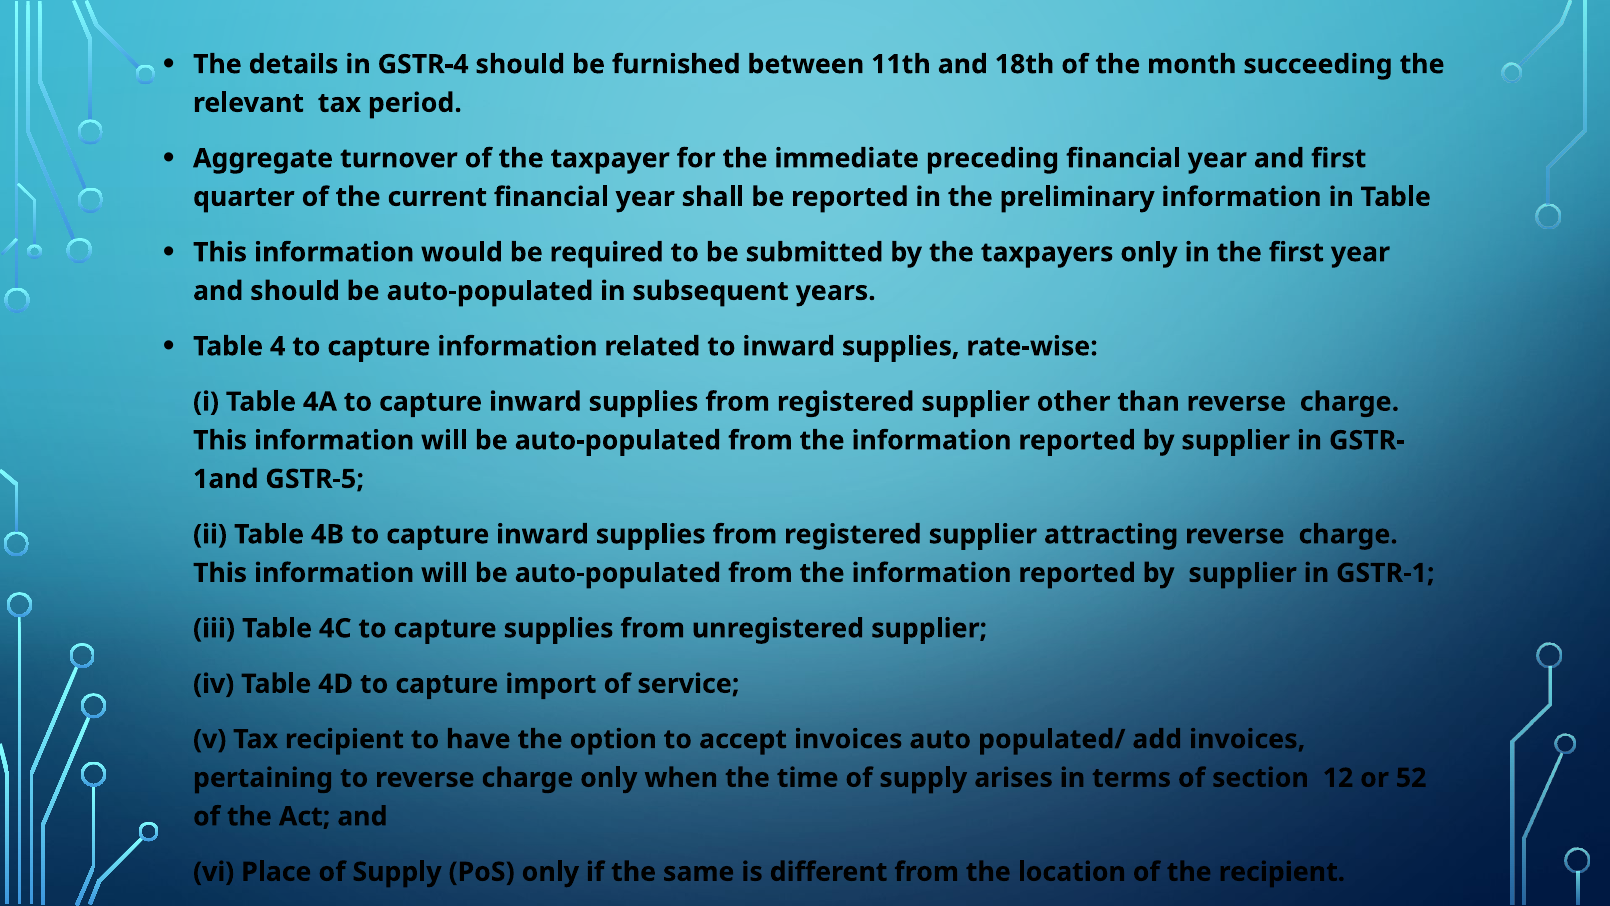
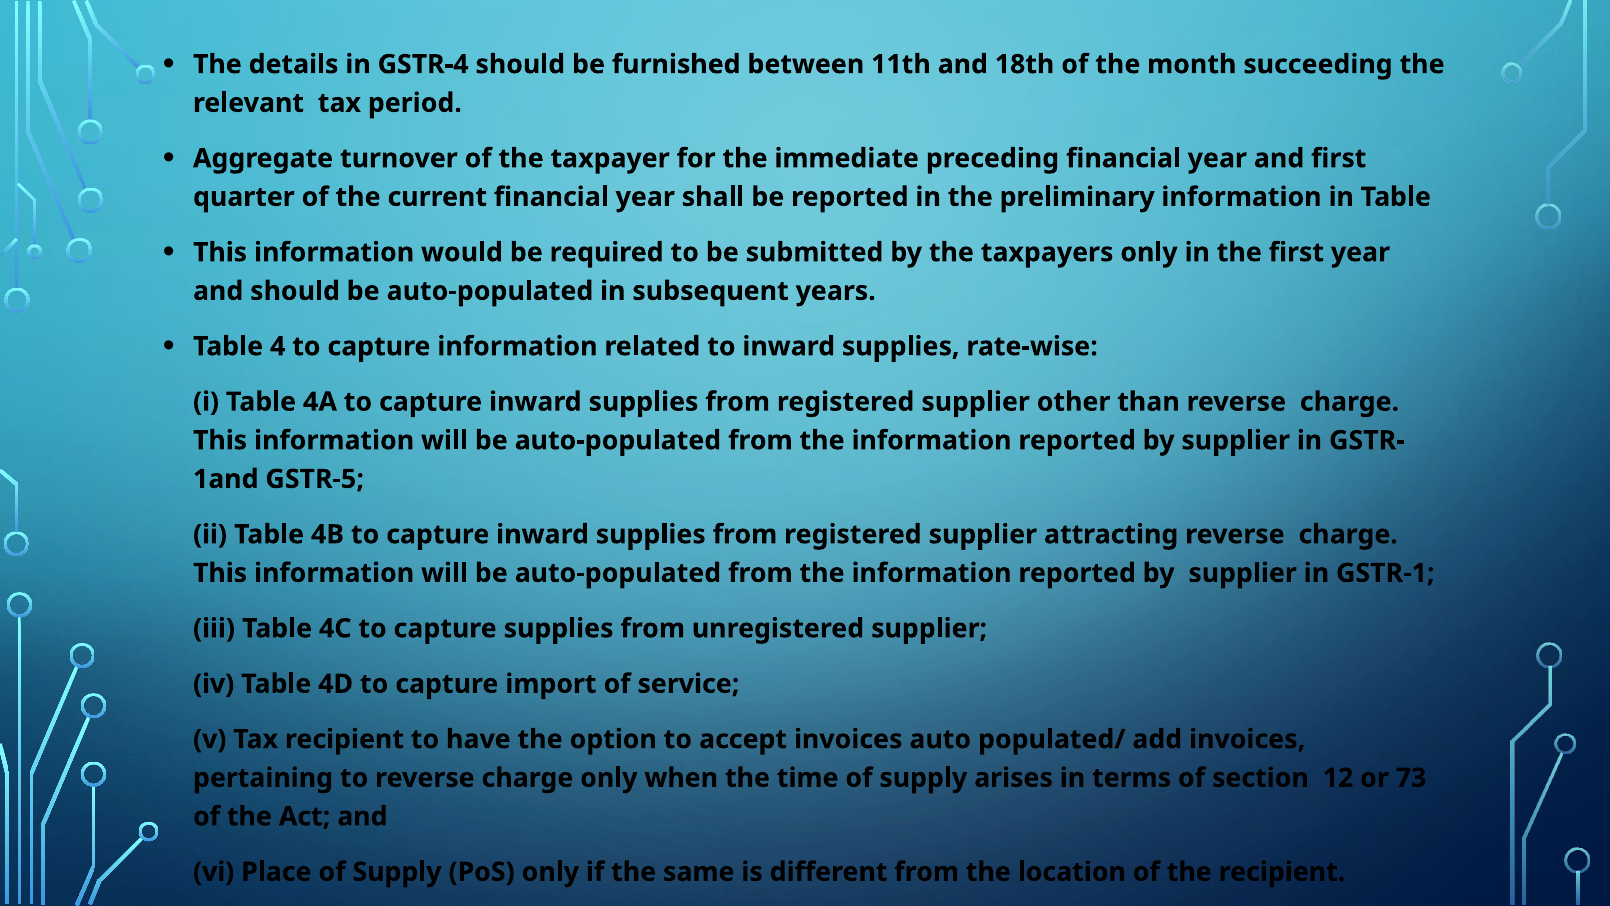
52: 52 -> 73
